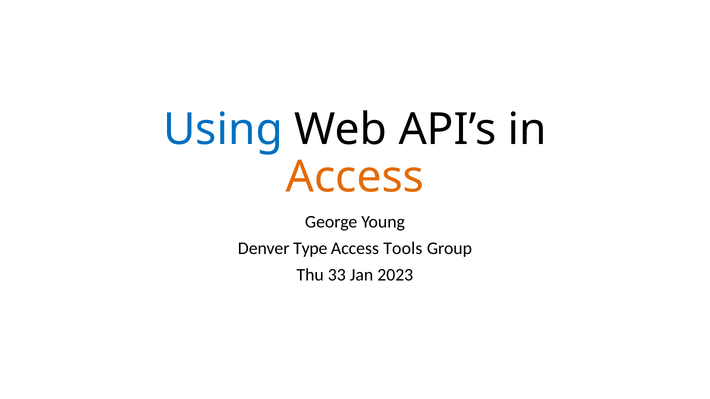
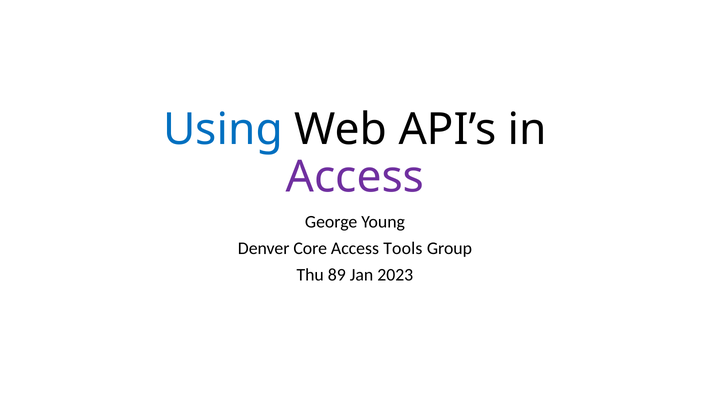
Access at (355, 177) colour: orange -> purple
Type: Type -> Core
33: 33 -> 89
